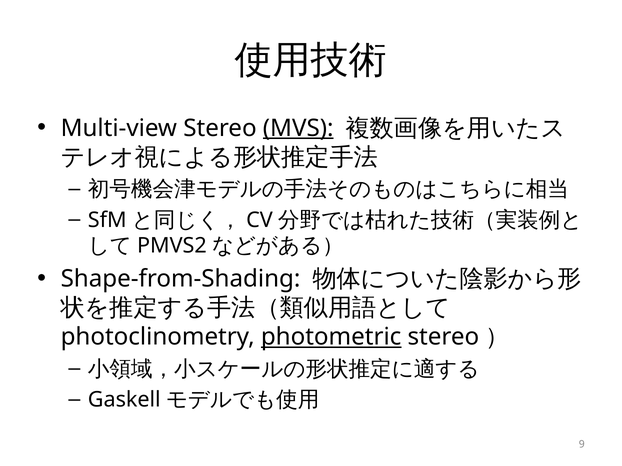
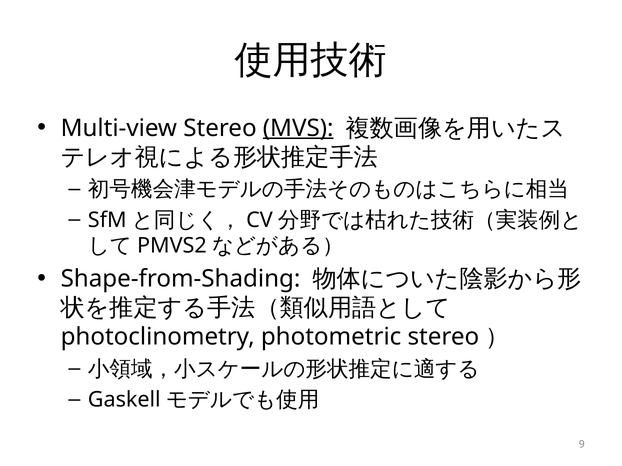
photometric underline: present -> none
